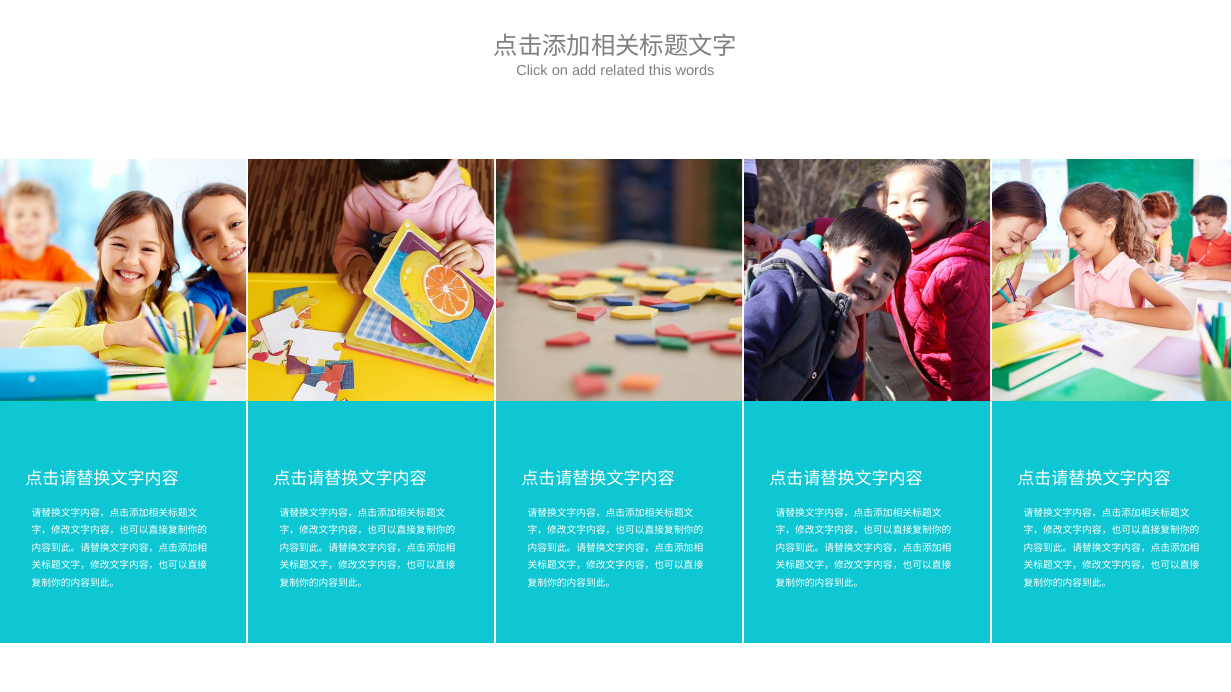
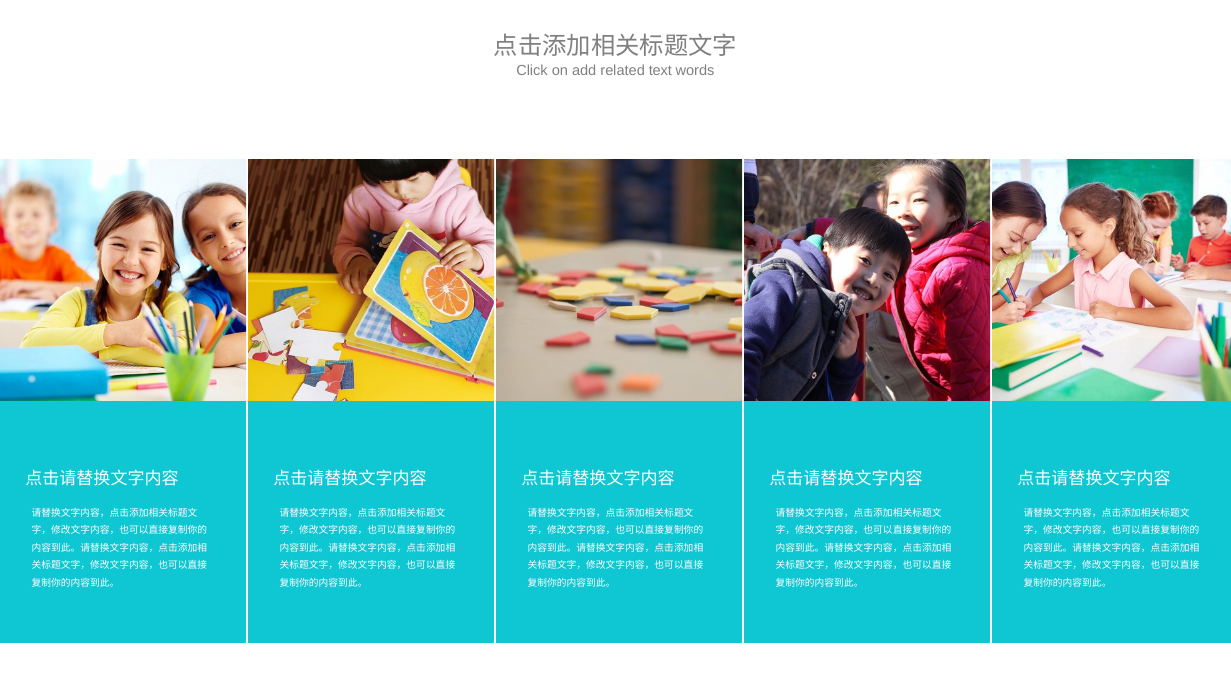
this: this -> text
